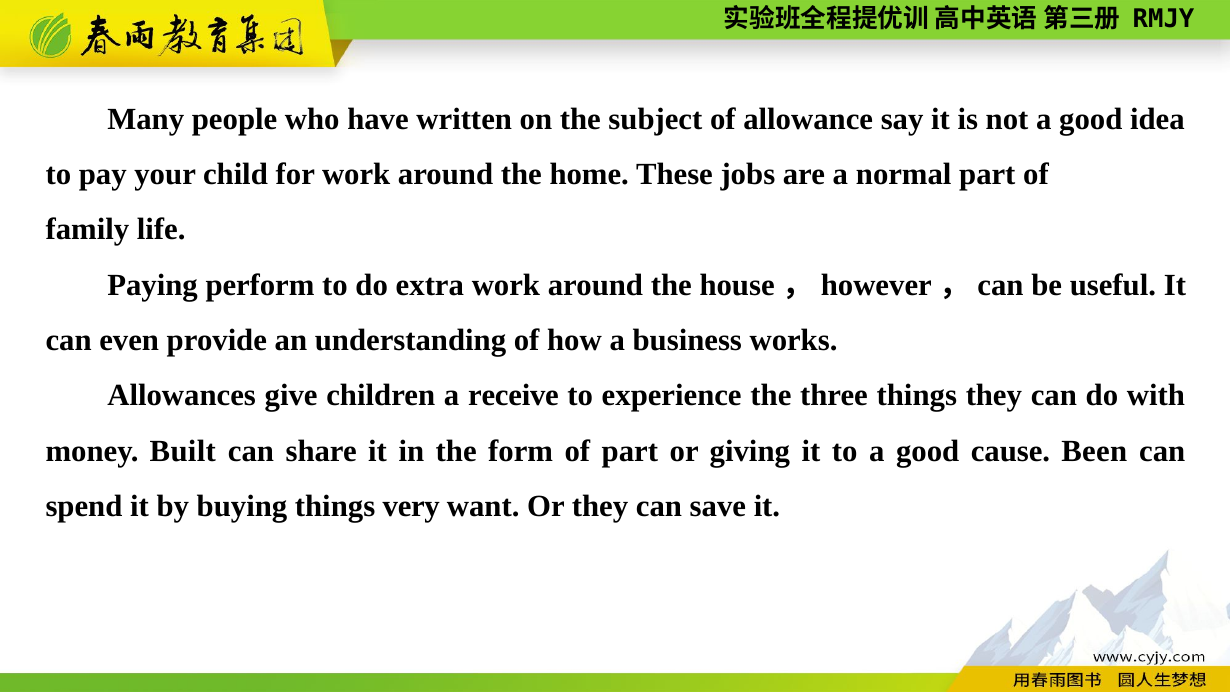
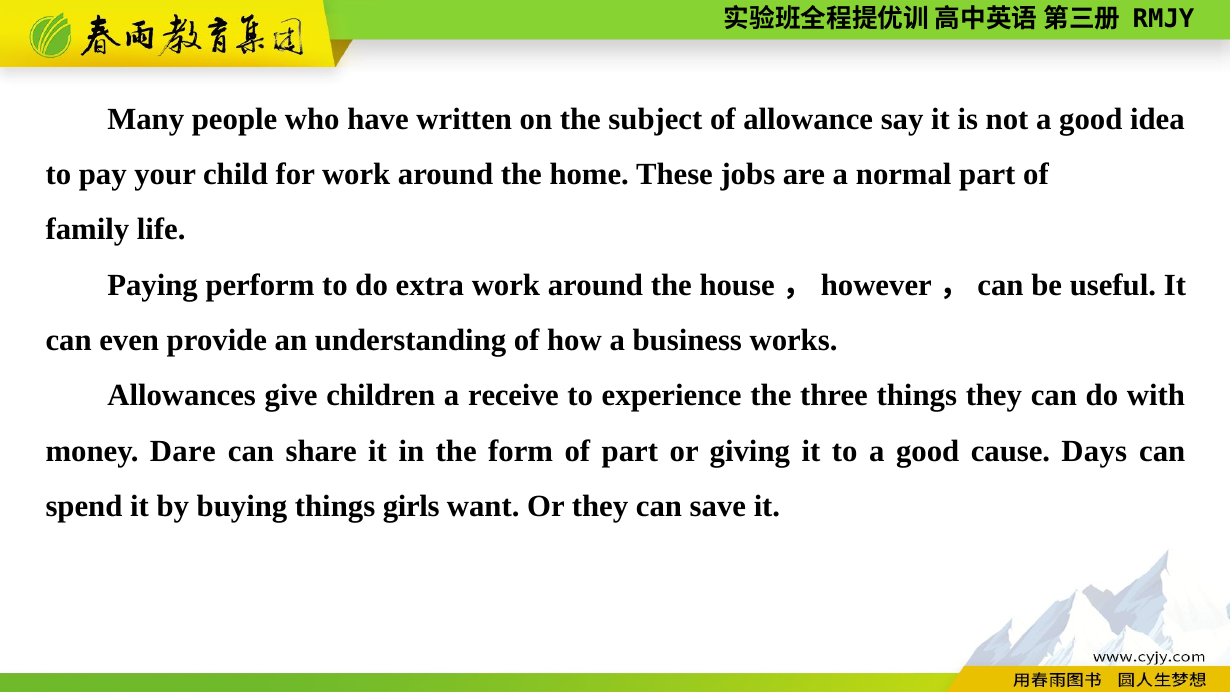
Built: Built -> Dare
Been: Been -> Days
very: very -> girls
